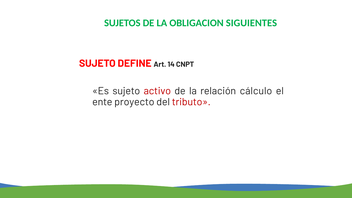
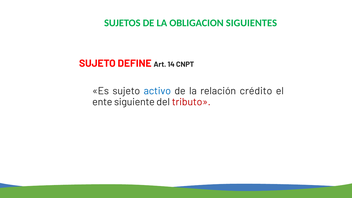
activo colour: red -> blue
cálculo: cálculo -> crédito
proyecto: proyecto -> siguiente
